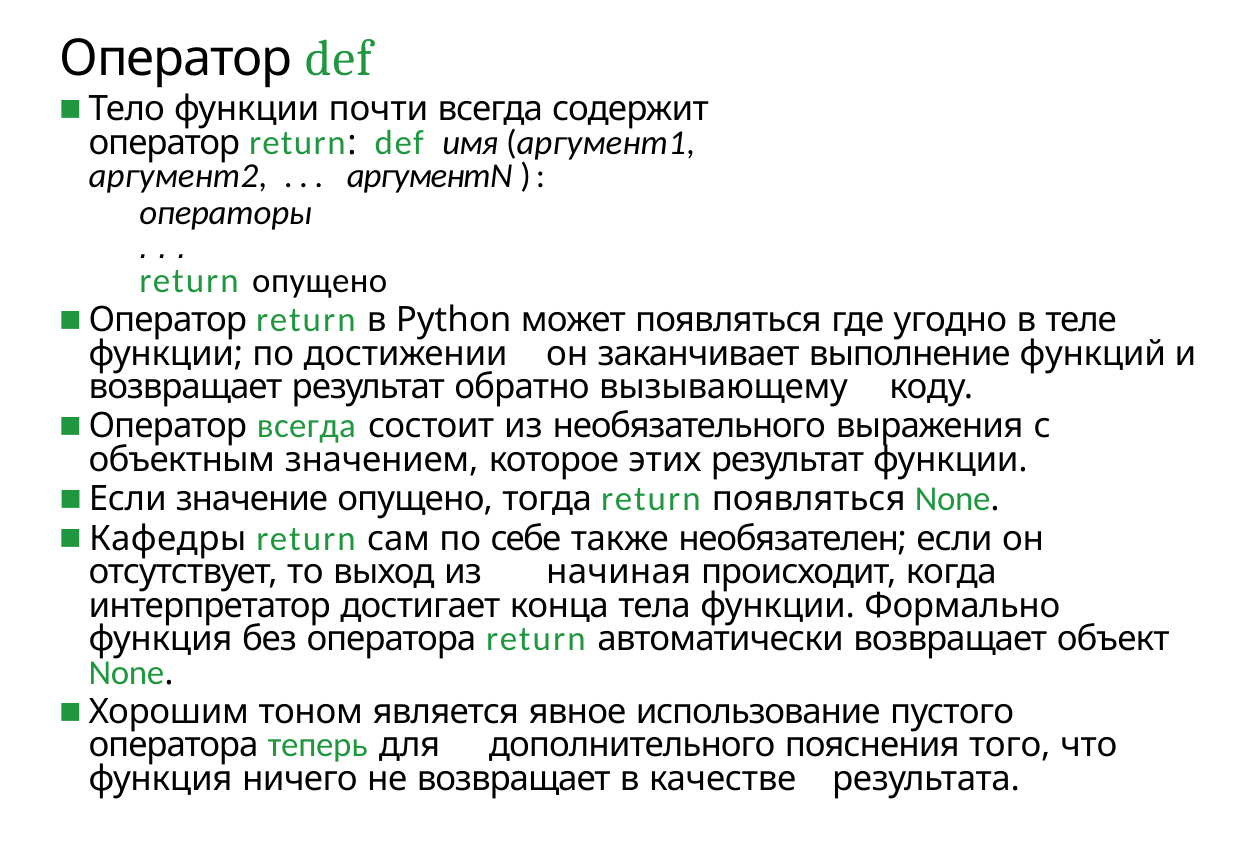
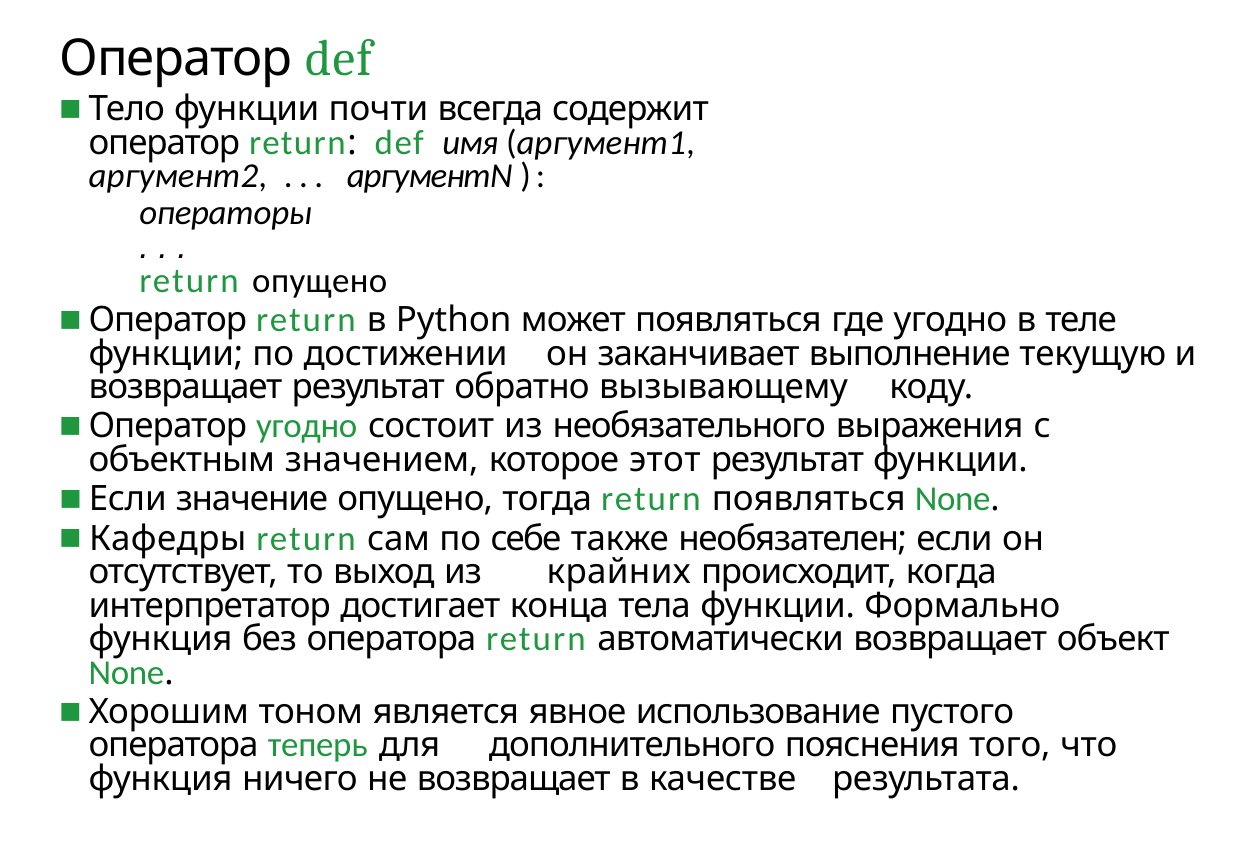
функций: функций -> текущую
Оператор всегда: всегда -> угодно
этих: этих -> этот
начиная: начиная -> крайних
